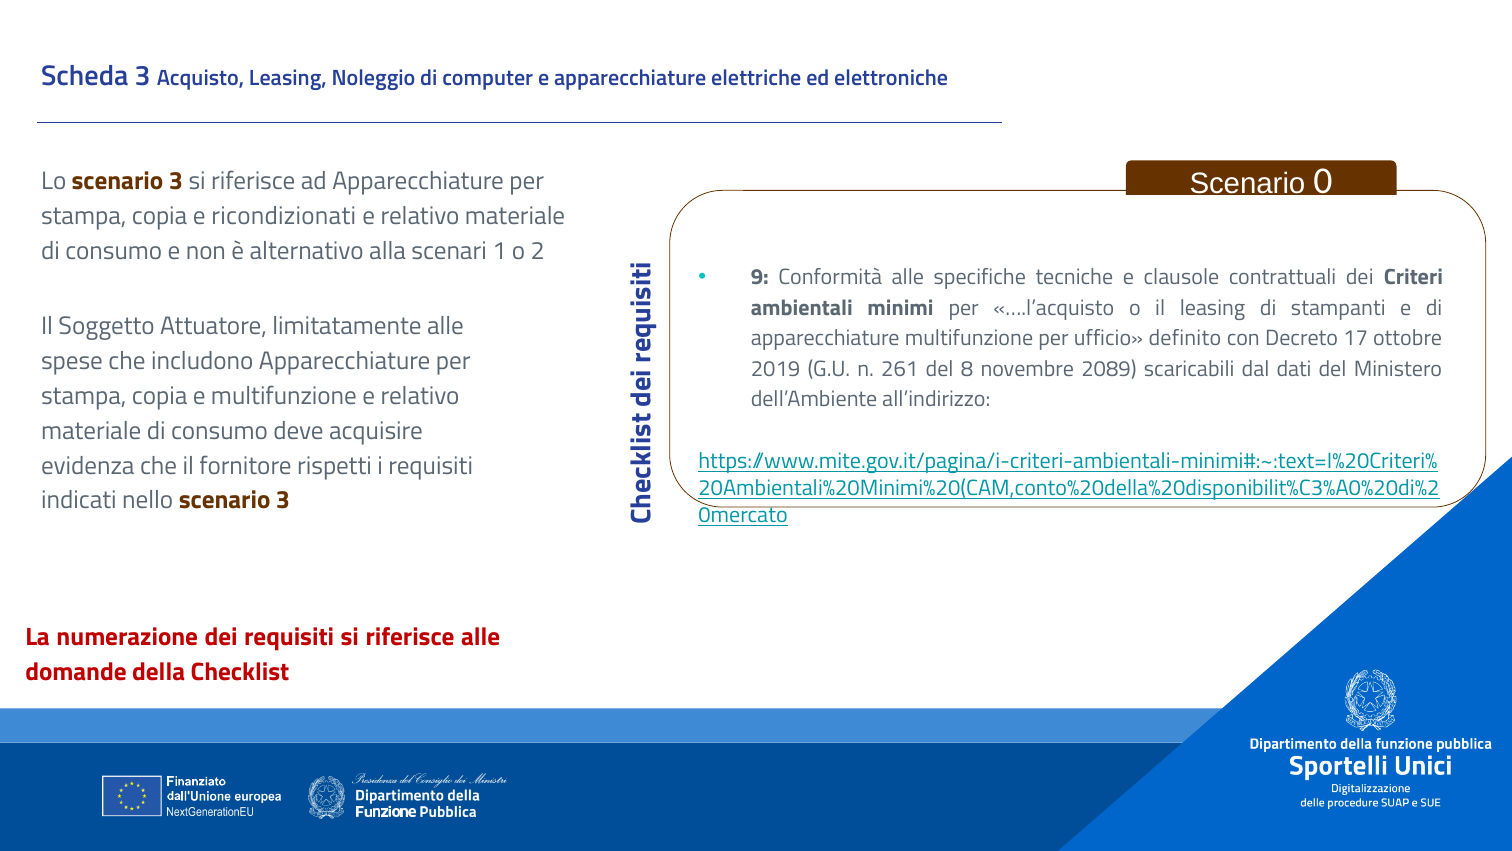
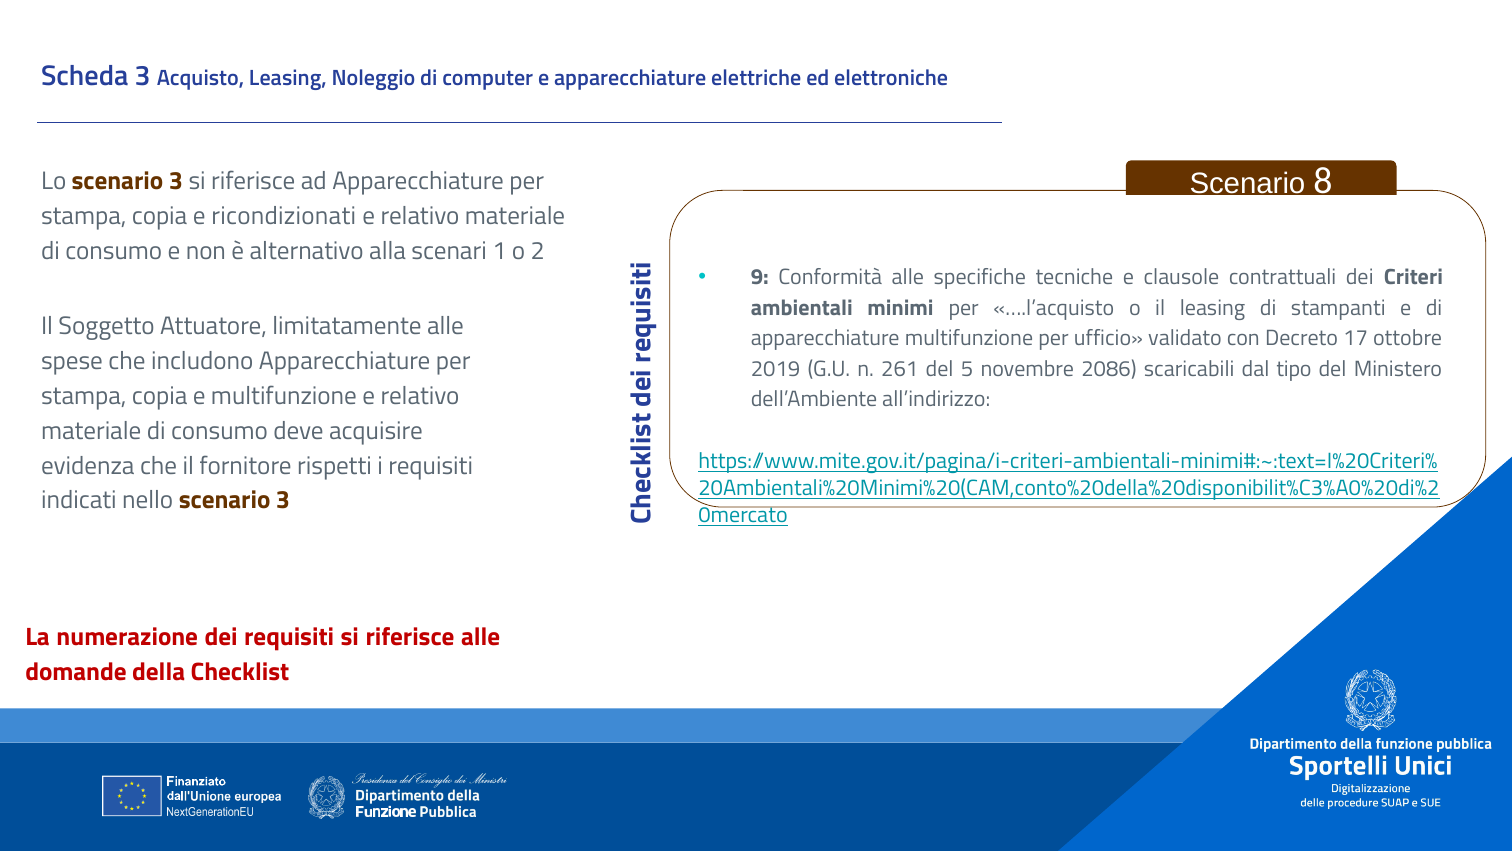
0: 0 -> 8
definito: definito -> validato
8: 8 -> 5
2089: 2089 -> 2086
dati: dati -> tipo
